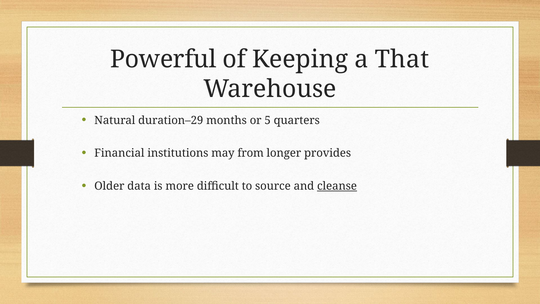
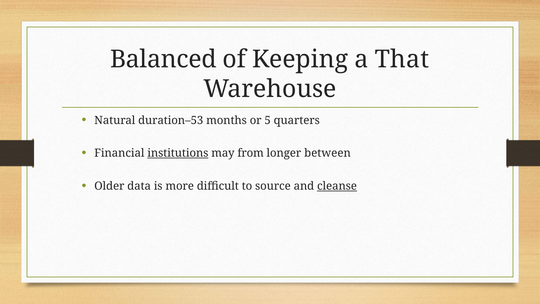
Powerful: Powerful -> Balanced
duration–29: duration–29 -> duration–53
institutions underline: none -> present
provides: provides -> between
